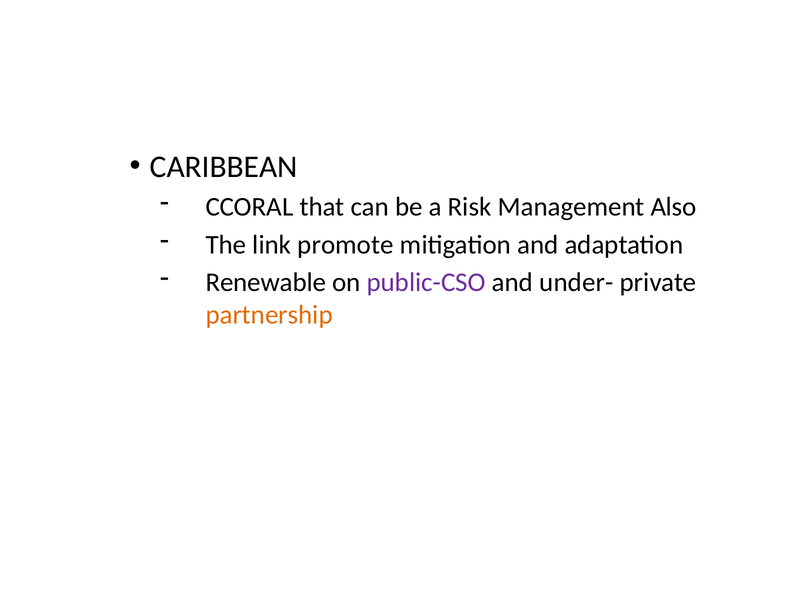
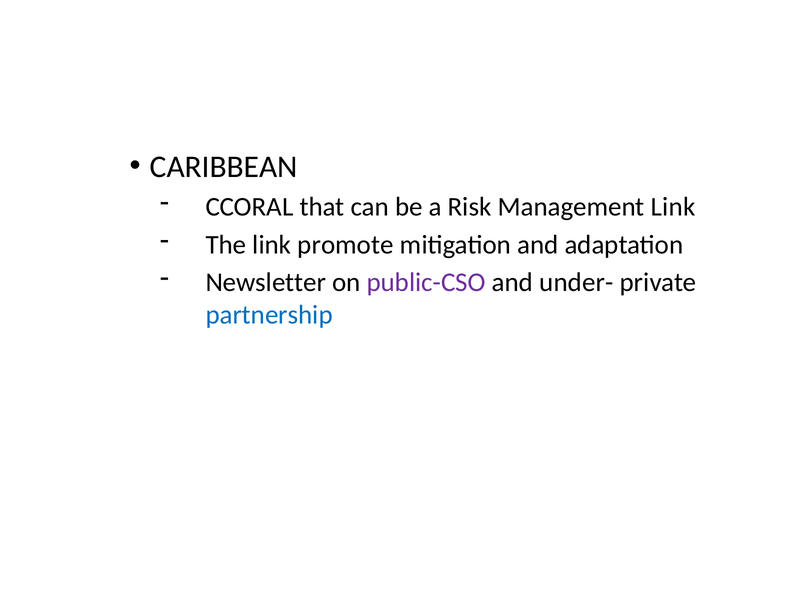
Management Also: Also -> Link
Renewable: Renewable -> Newsletter
partnership colour: orange -> blue
